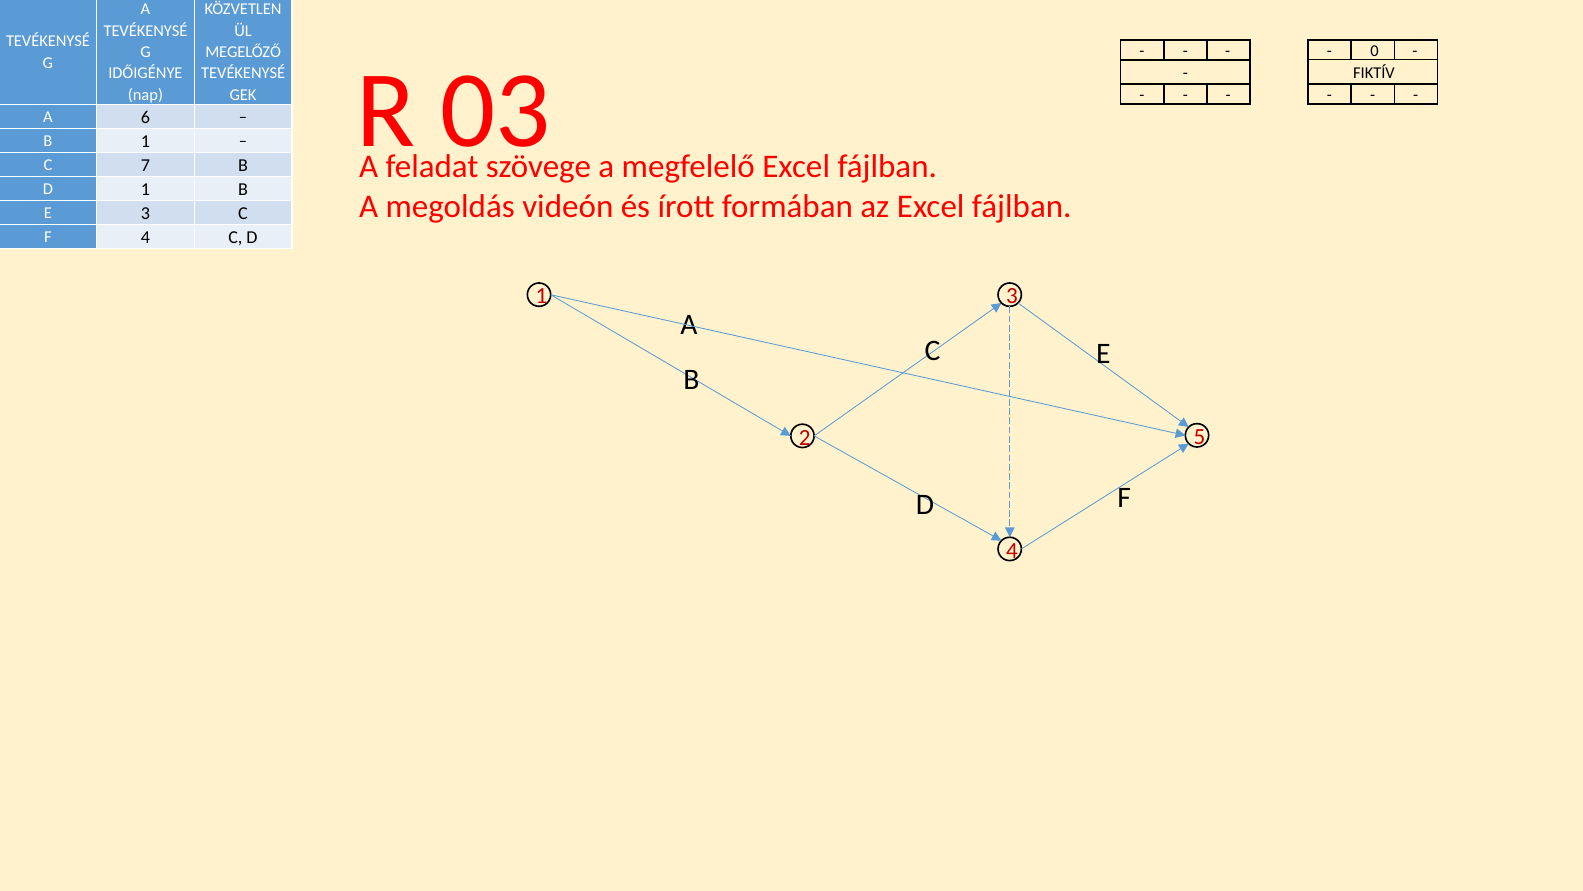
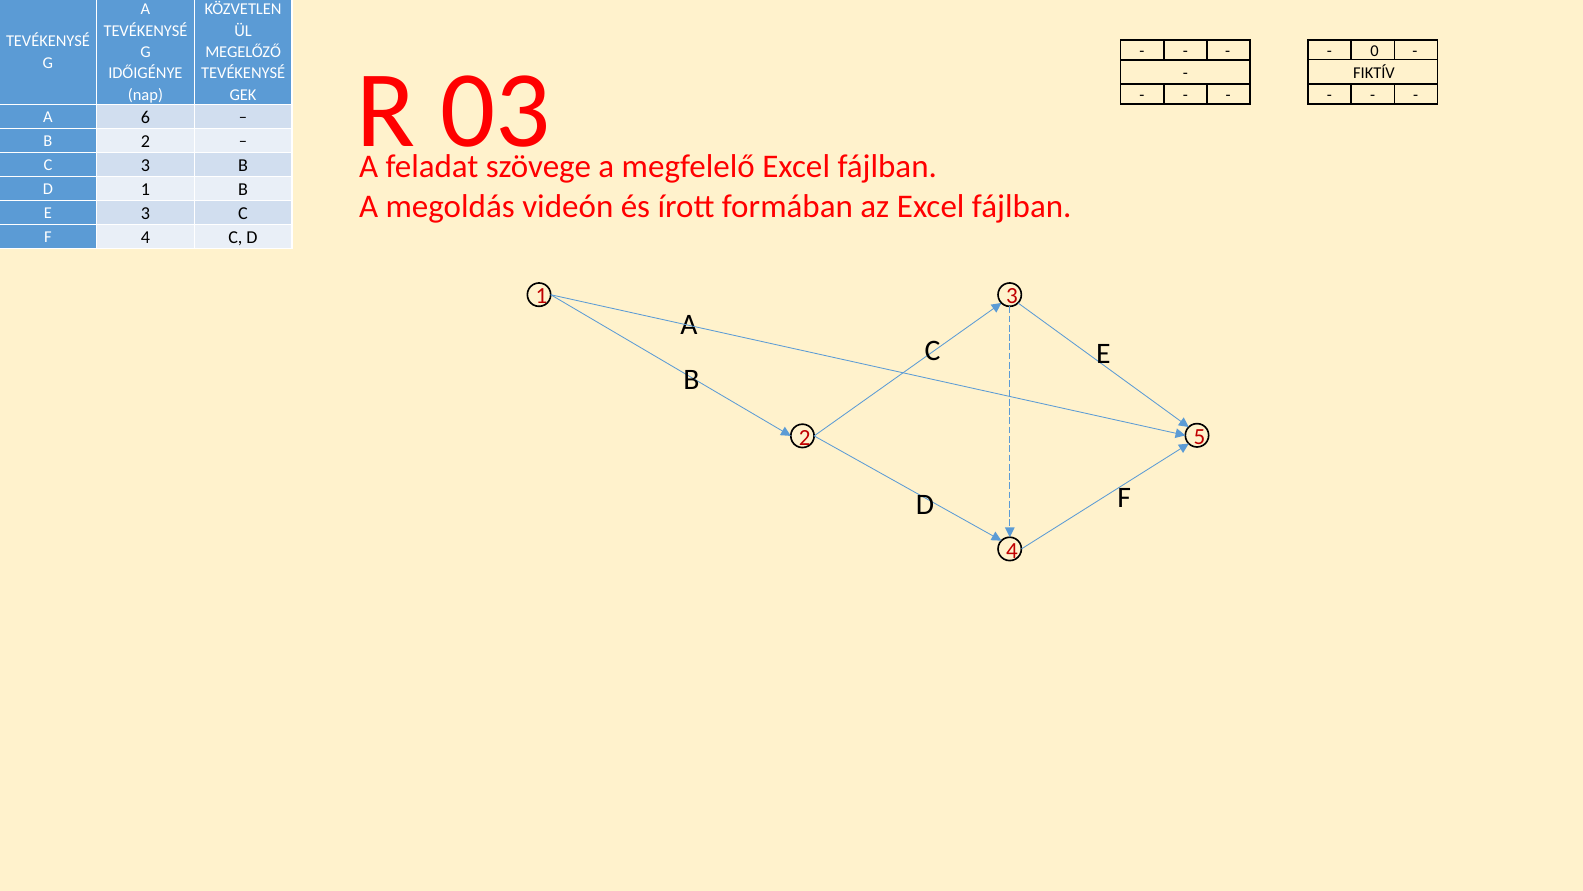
B 1: 1 -> 2
C 7: 7 -> 3
